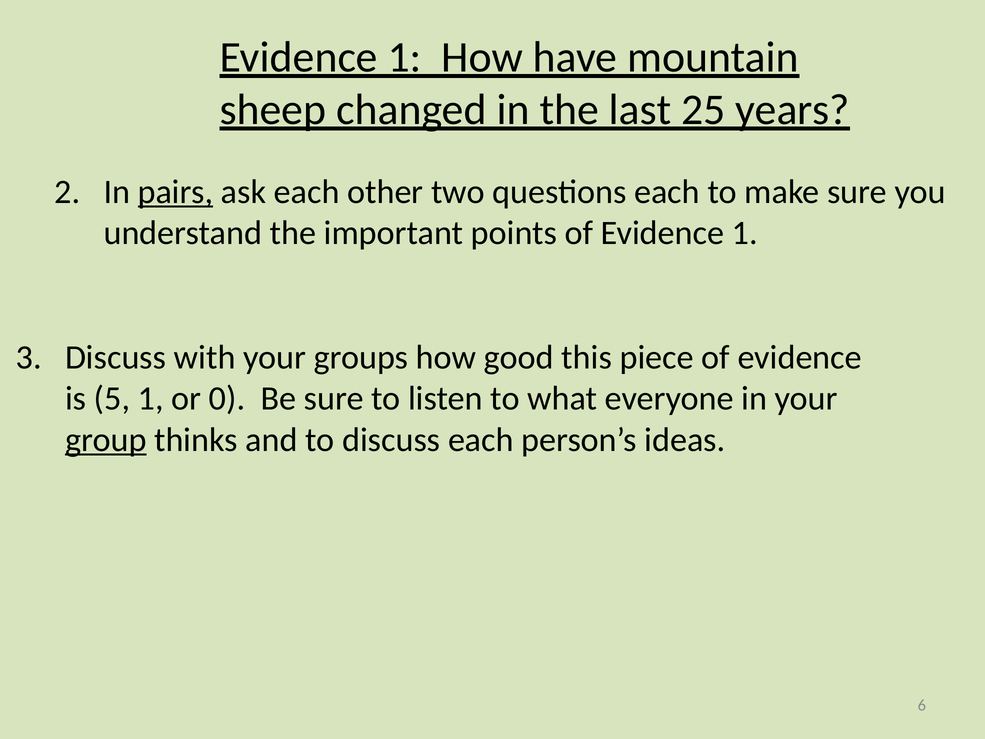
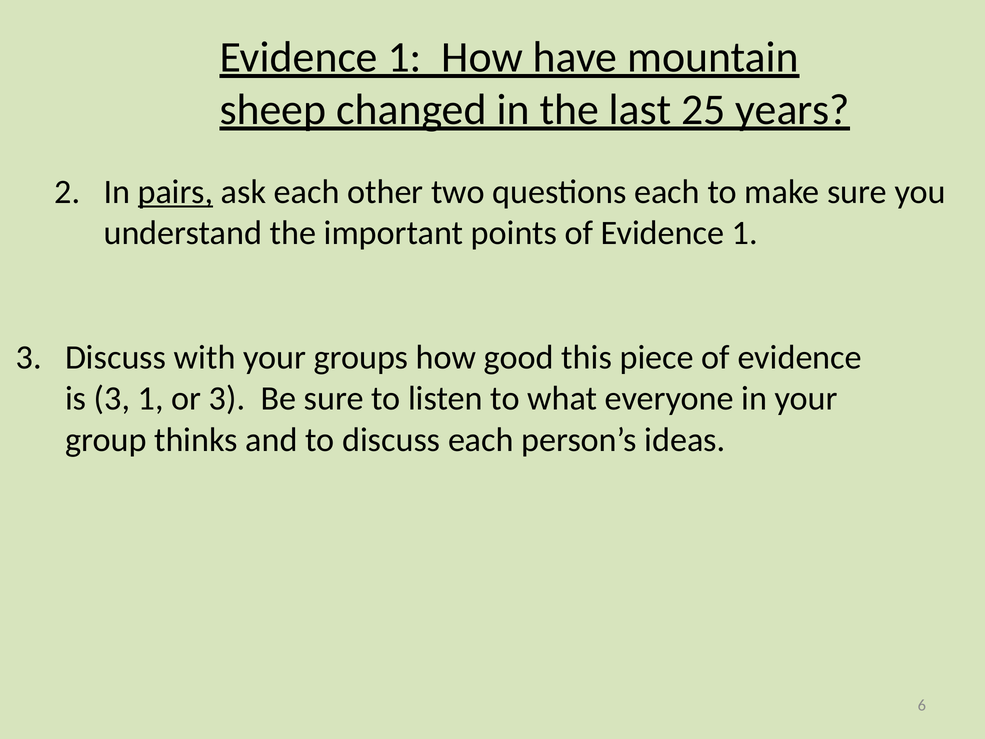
is 5: 5 -> 3
or 0: 0 -> 3
group underline: present -> none
